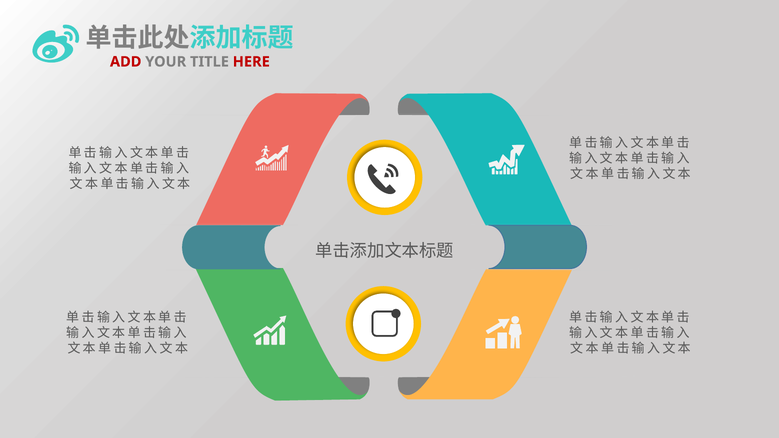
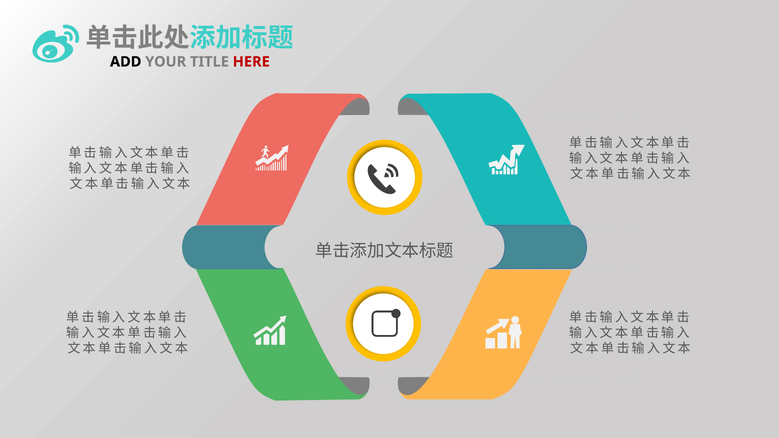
ADD colour: red -> black
